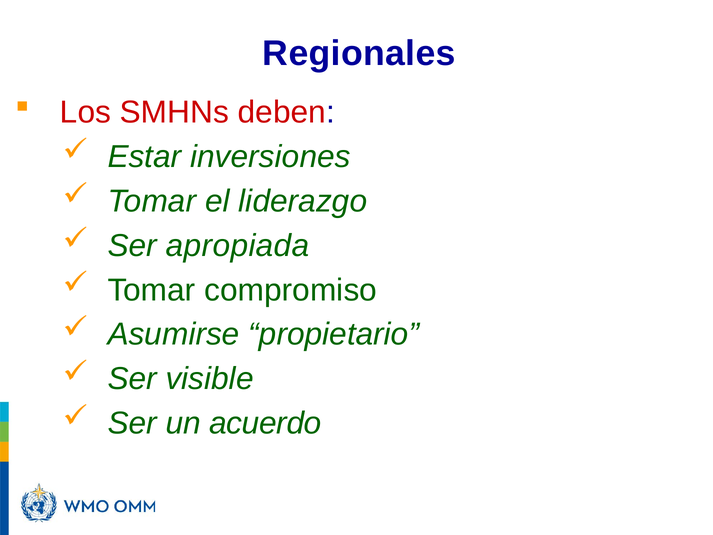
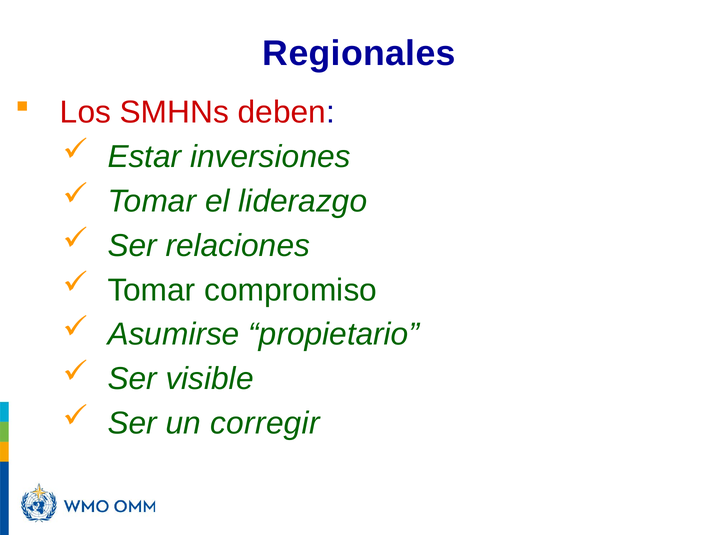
apropiada: apropiada -> relaciones
acuerdo: acuerdo -> corregir
